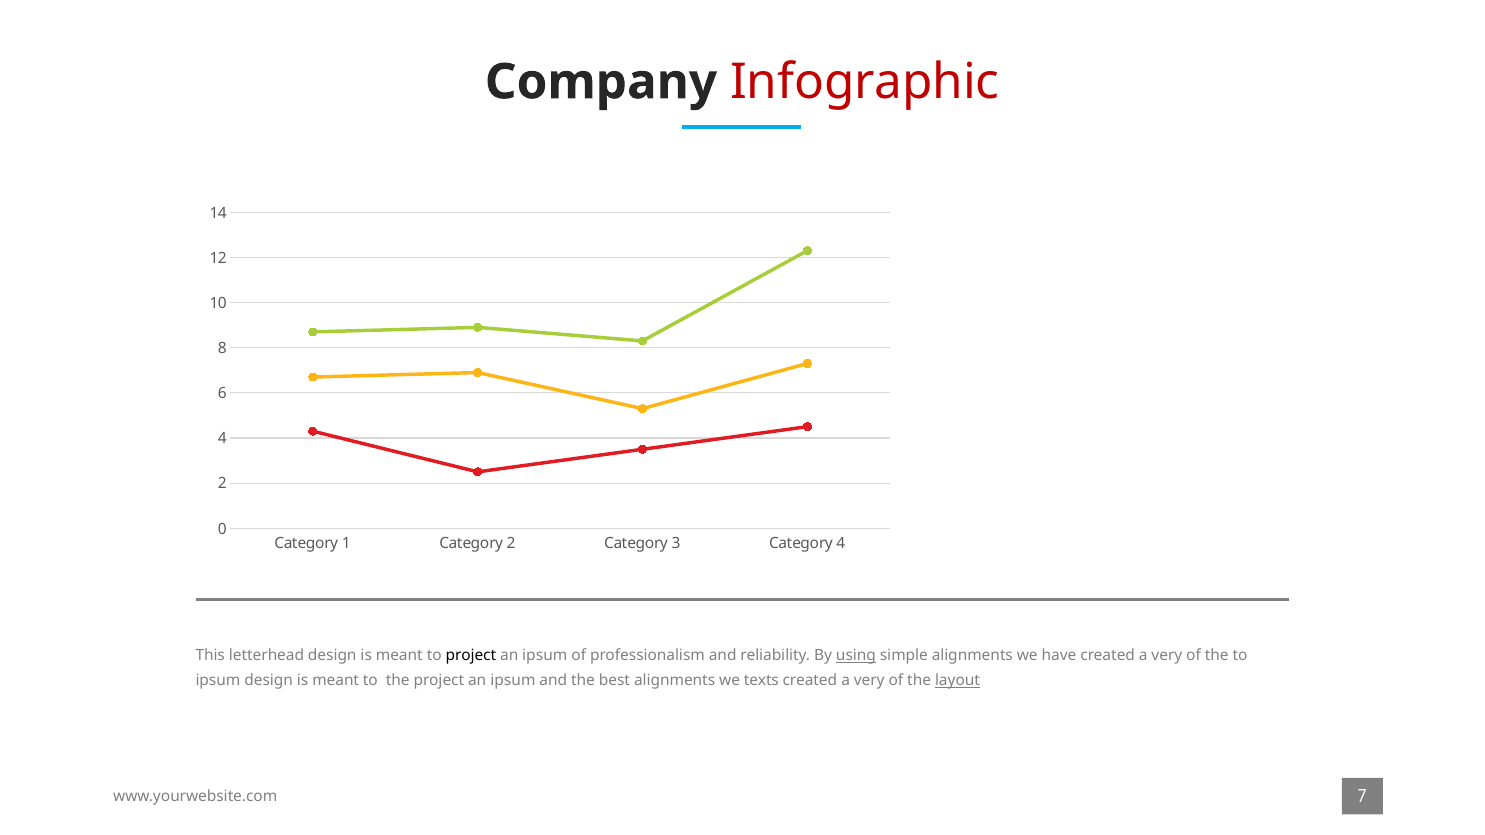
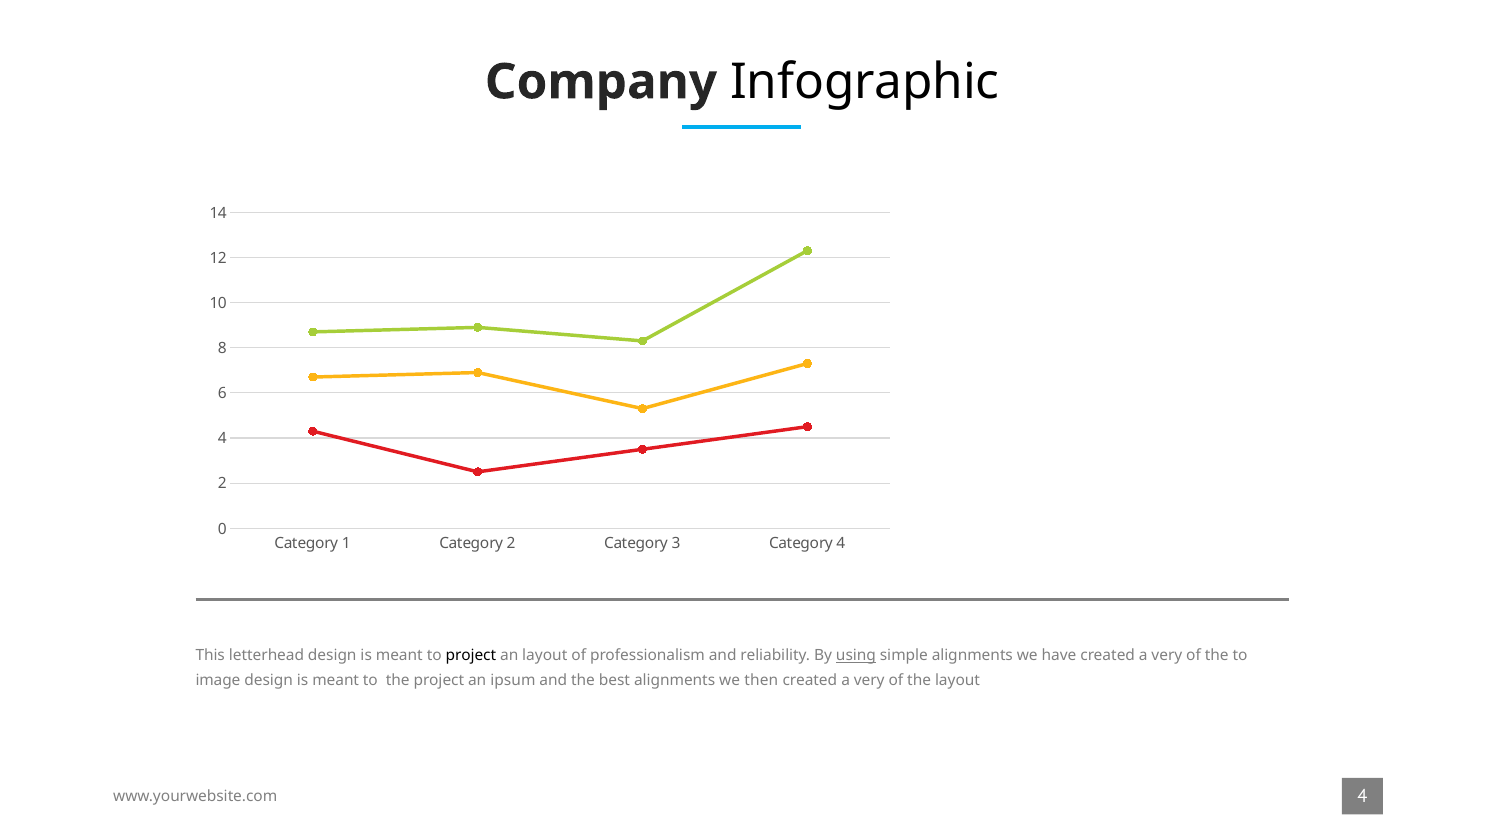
Infographic colour: red -> black
ipsum at (545, 656): ipsum -> layout
ipsum at (218, 681): ipsum -> image
texts: texts -> then
layout at (957, 681) underline: present -> none
www.yourwebsite.com 7: 7 -> 4
